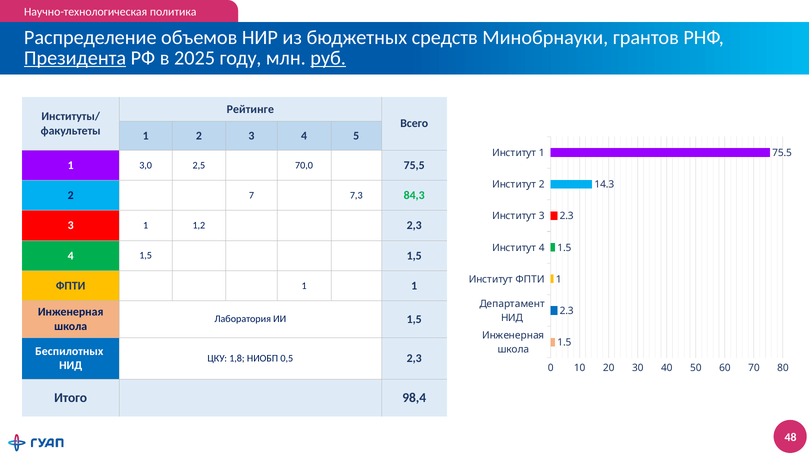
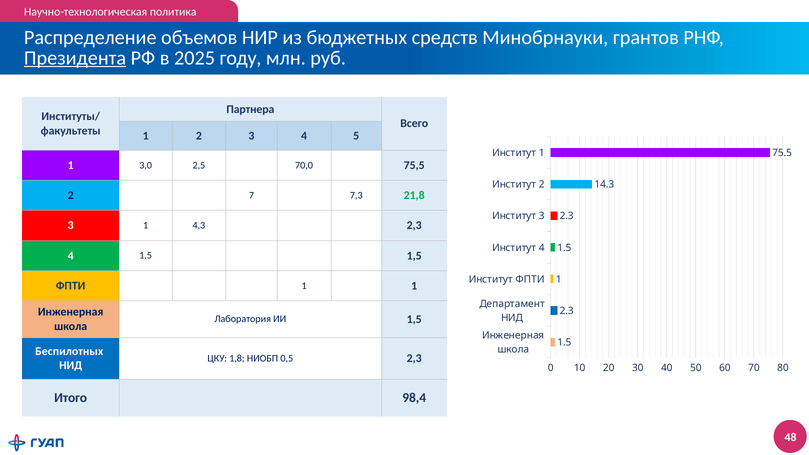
руб underline: present -> none
Рейтинге: Рейтинге -> Партнера
84,3: 84,3 -> 21,8
1,2: 1,2 -> 4,3
